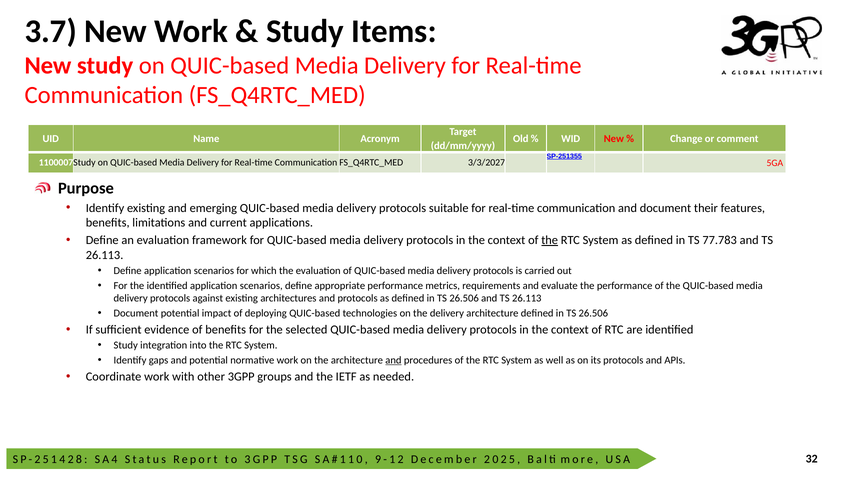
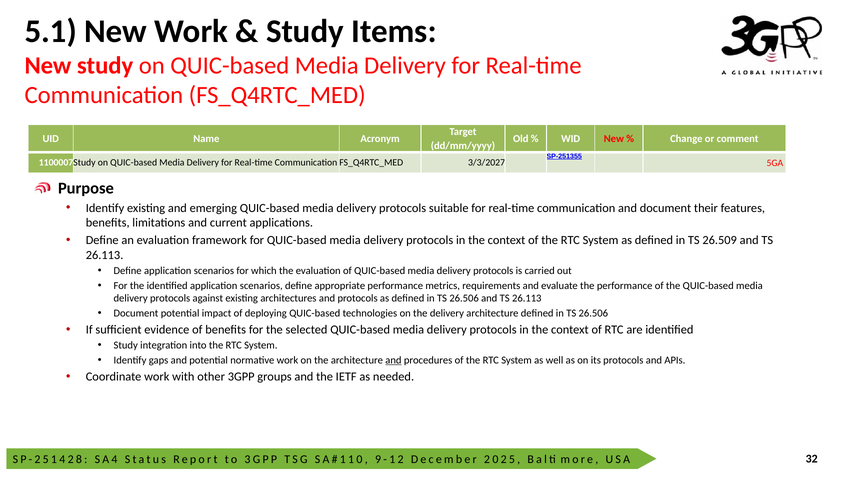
3.7: 3.7 -> 5.1
the at (550, 240) underline: present -> none
77.783: 77.783 -> 26.509
